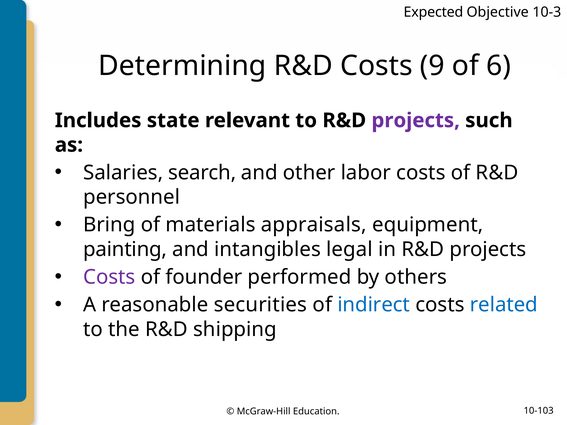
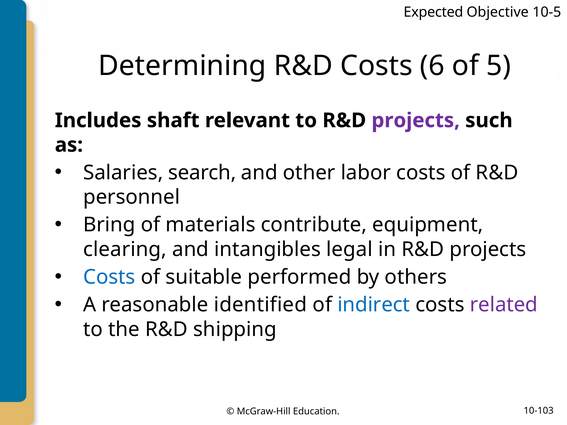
10-3: 10-3 -> 10-5
9: 9 -> 6
6: 6 -> 5
state: state -> shaft
appraisals: appraisals -> contribute
painting: painting -> clearing
Costs at (109, 277) colour: purple -> blue
founder: founder -> suitable
securities: securities -> identified
related colour: blue -> purple
